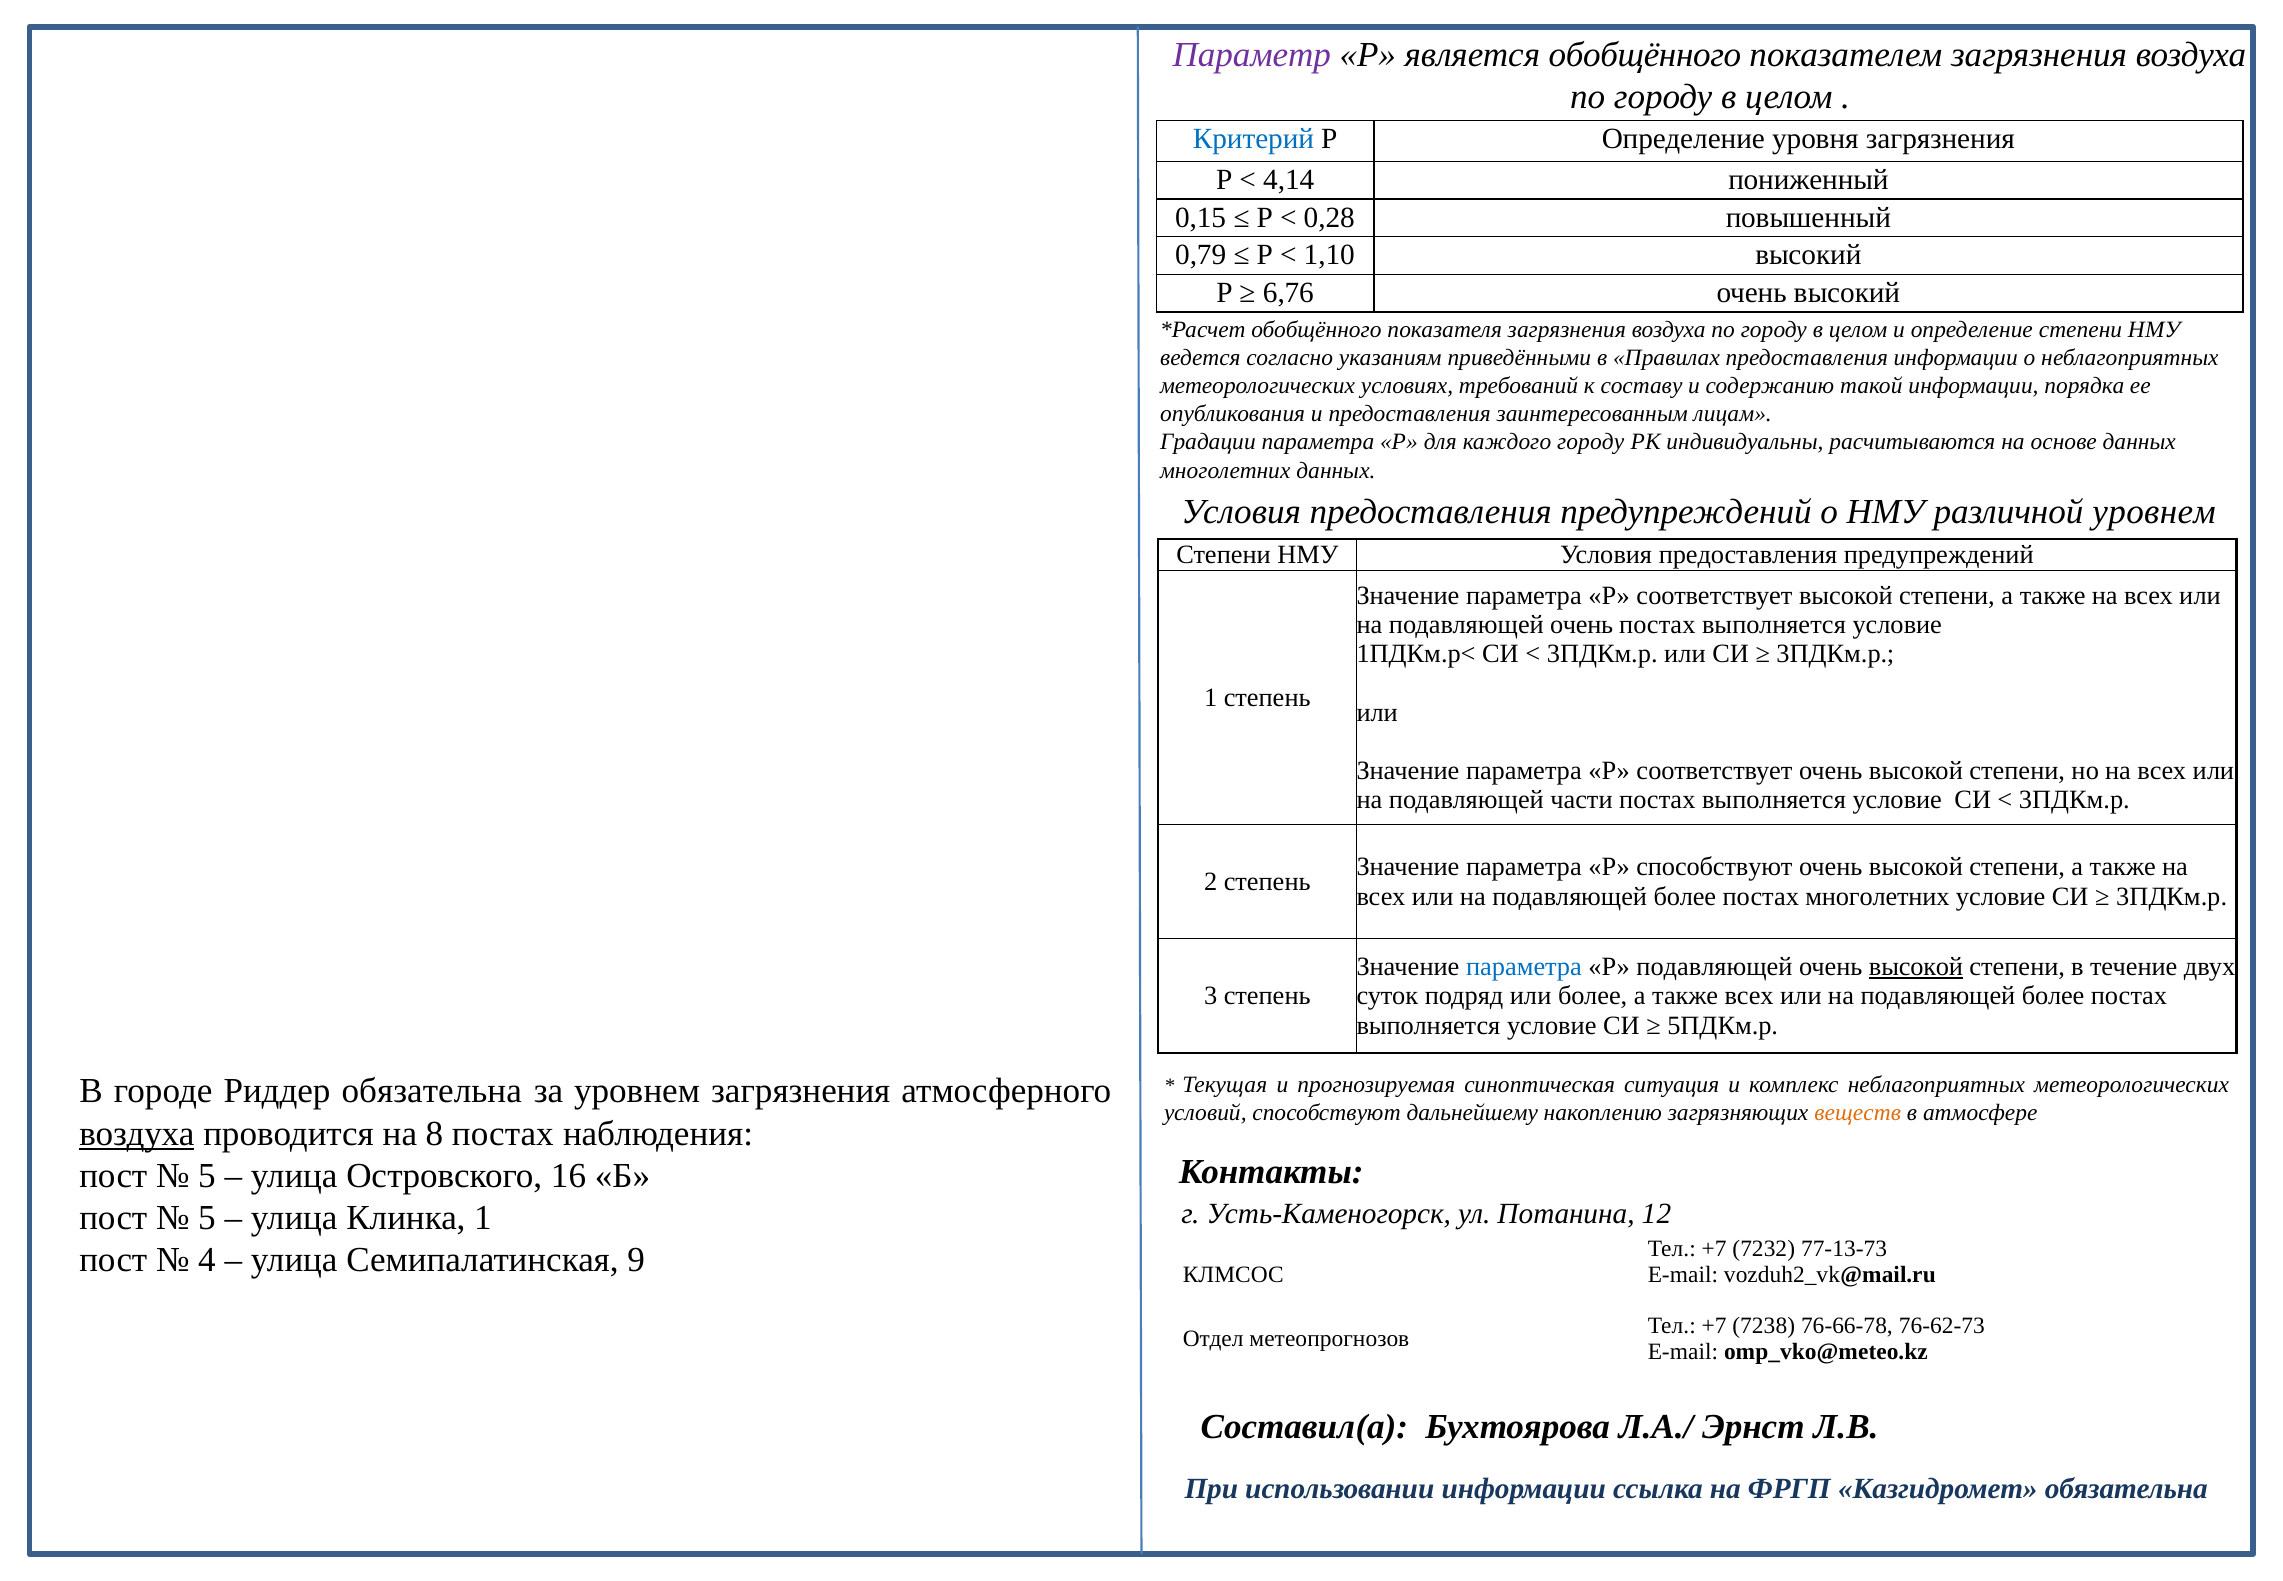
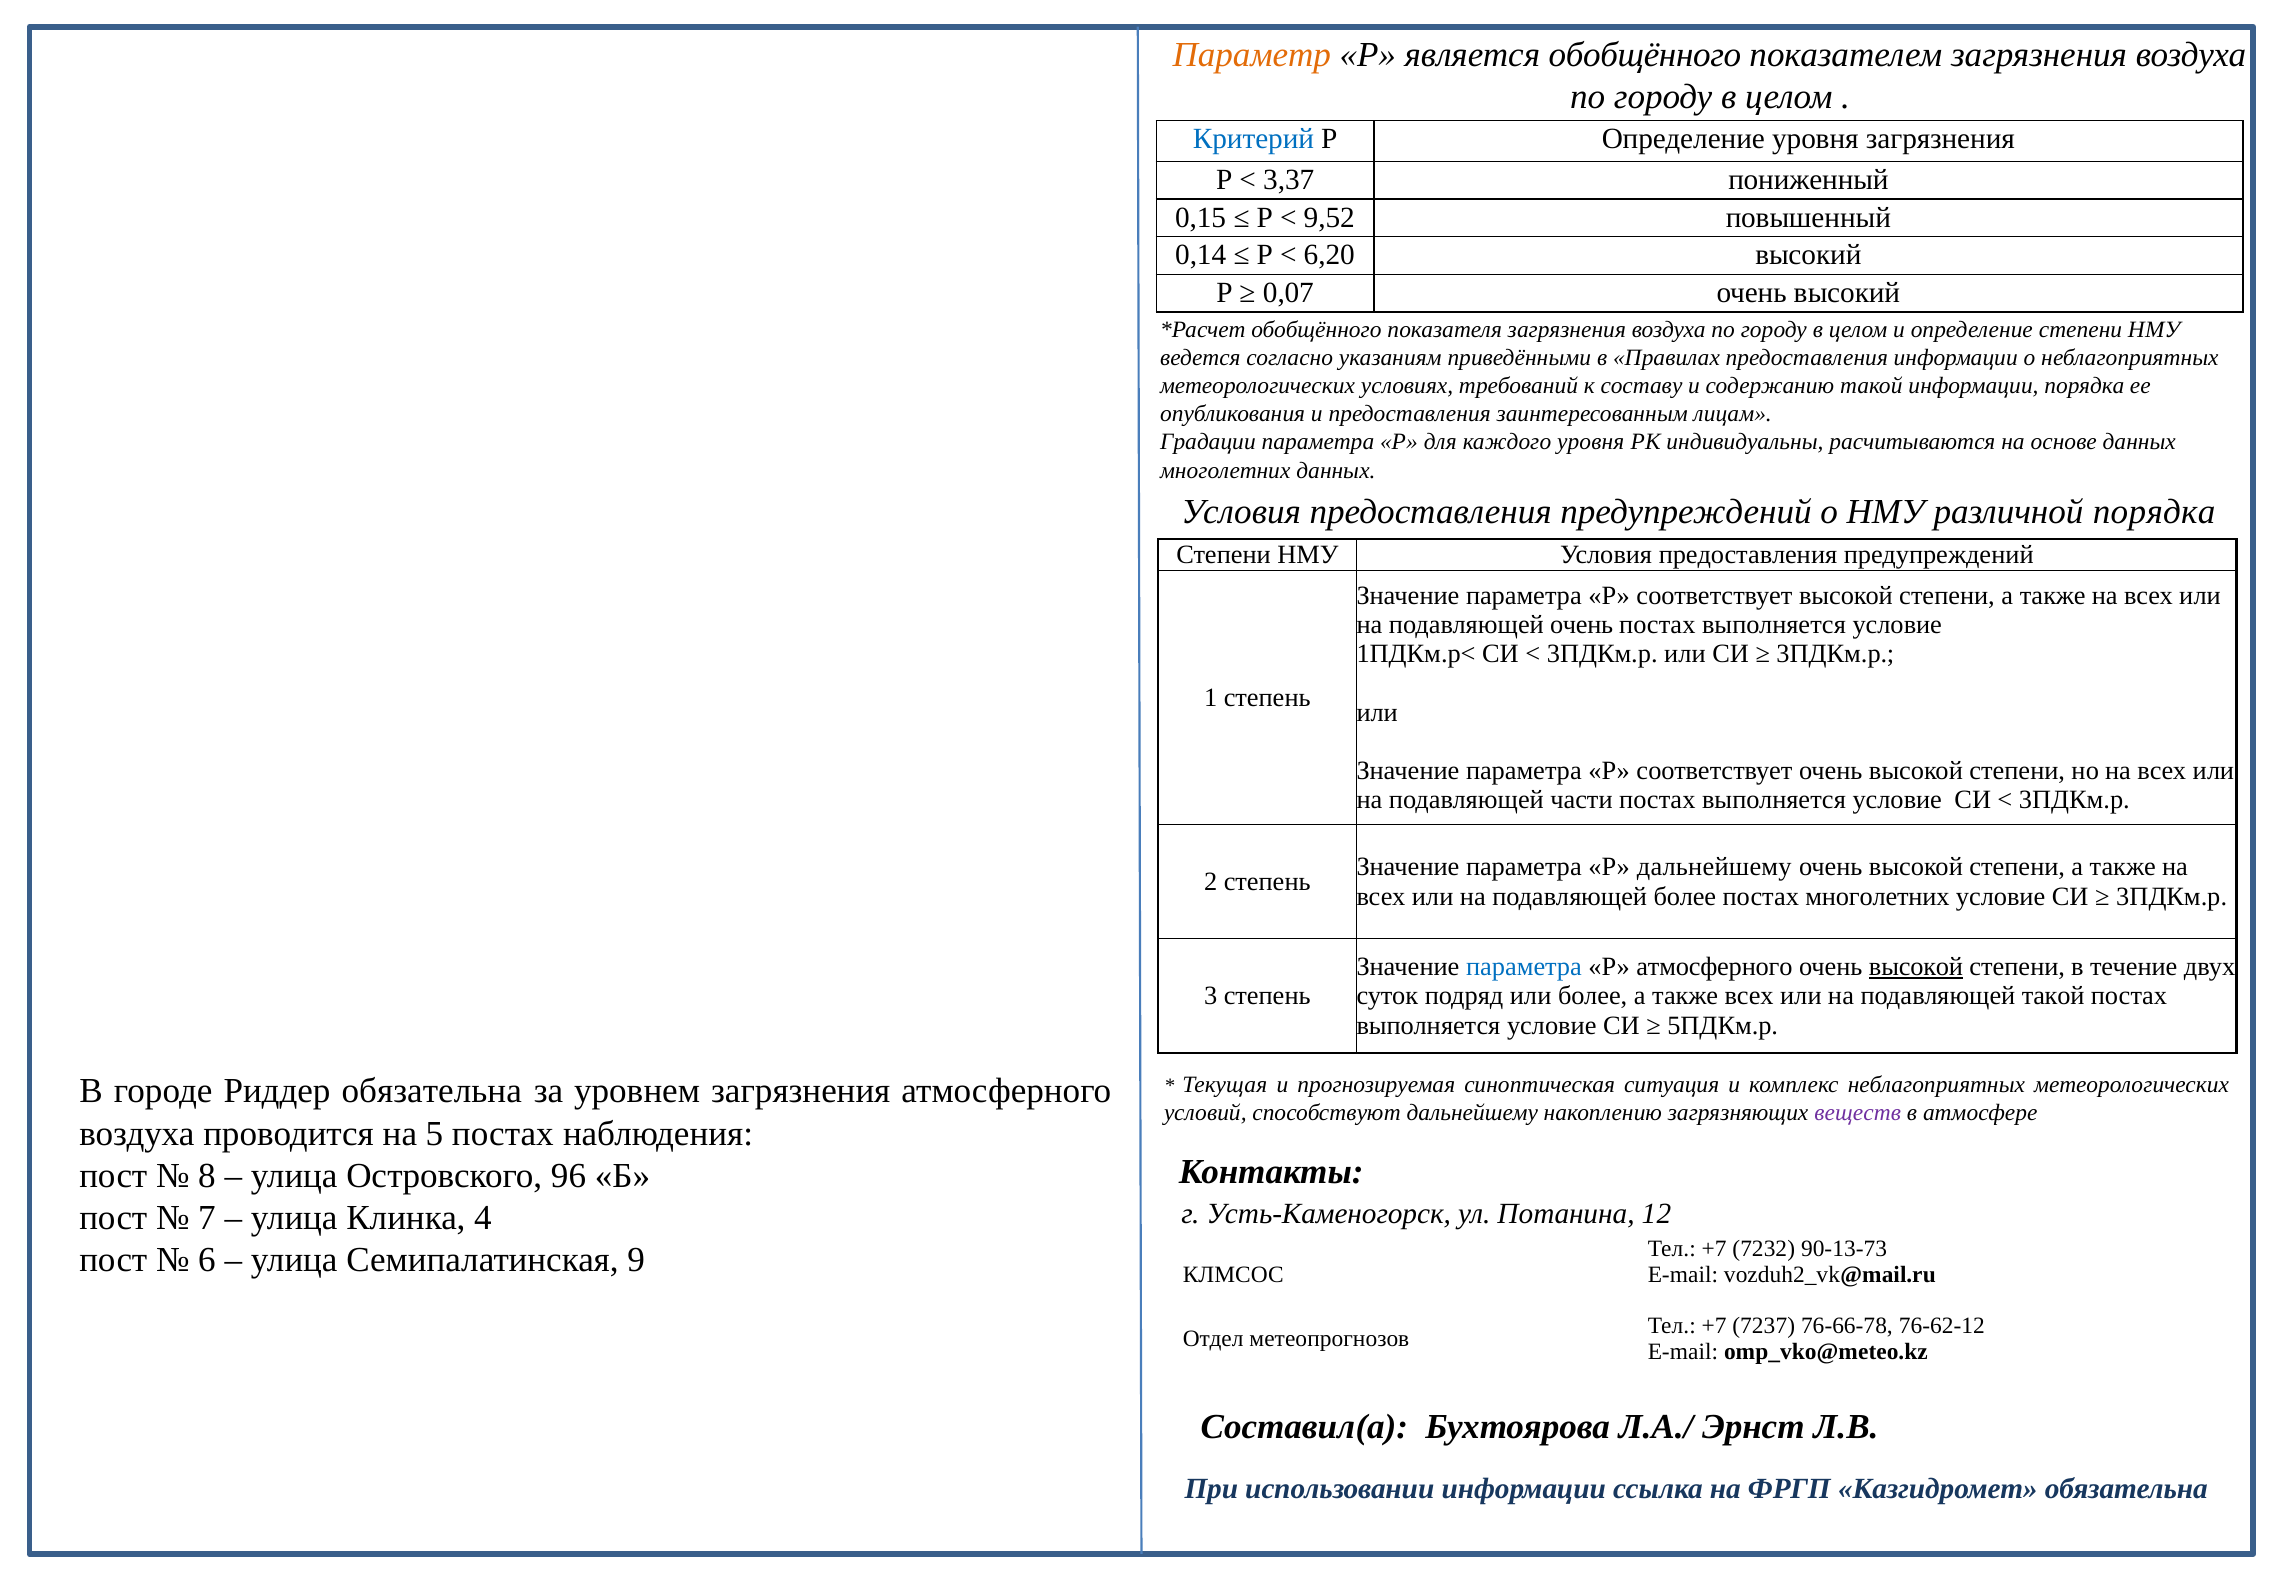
Параметр colour: purple -> orange
4,14: 4,14 -> 3,37
0,28: 0,28 -> 9,52
0,79: 0,79 -> 0,14
1,10: 1,10 -> 6,20
6,76: 6,76 -> 0,07
каждого городу: городу -> уровня
различной уровнем: уровнем -> порядка
Р способствуют: способствуют -> дальнейшему
Р подавляющей: подавляющей -> атмосферного
более at (2053, 996): более -> такой
веществ colour: orange -> purple
воздуха at (137, 1133) underline: present -> none
8: 8 -> 5
5 at (207, 1175): 5 -> 8
16: 16 -> 96
5 at (207, 1217): 5 -> 7
Клинка 1: 1 -> 4
77-13-73: 77-13-73 -> 90-13-73
4: 4 -> 6
7238: 7238 -> 7237
76-62-73: 76-62-73 -> 76-62-12
